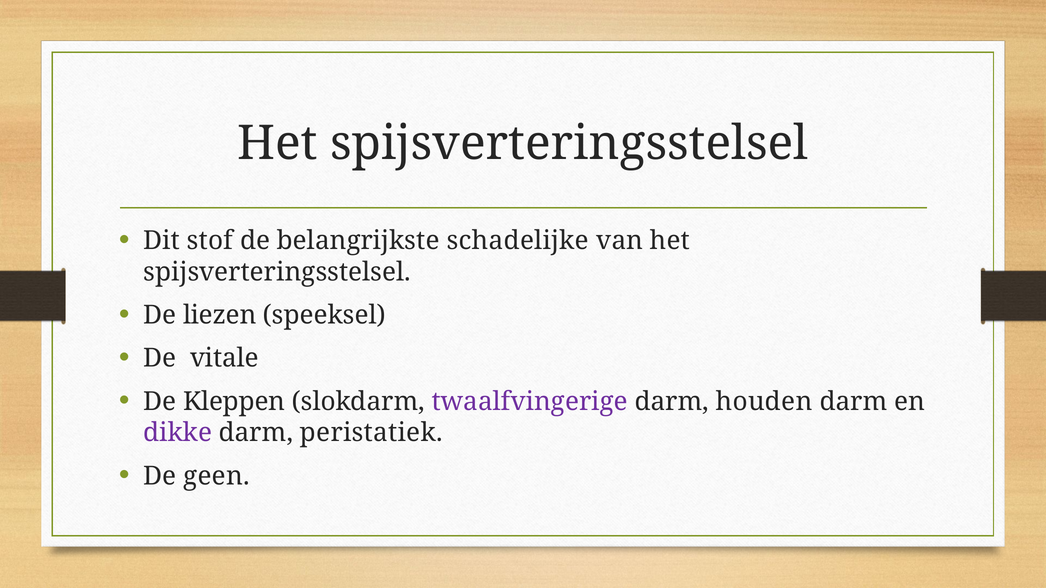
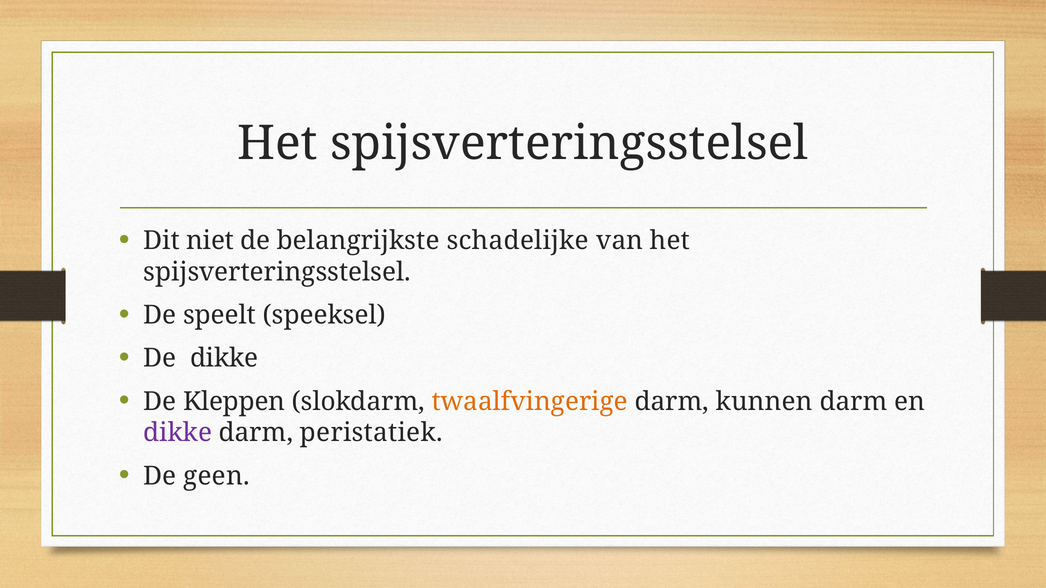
stof: stof -> niet
liezen: liezen -> speelt
De vitale: vitale -> dikke
twaalfvingerige colour: purple -> orange
houden: houden -> kunnen
